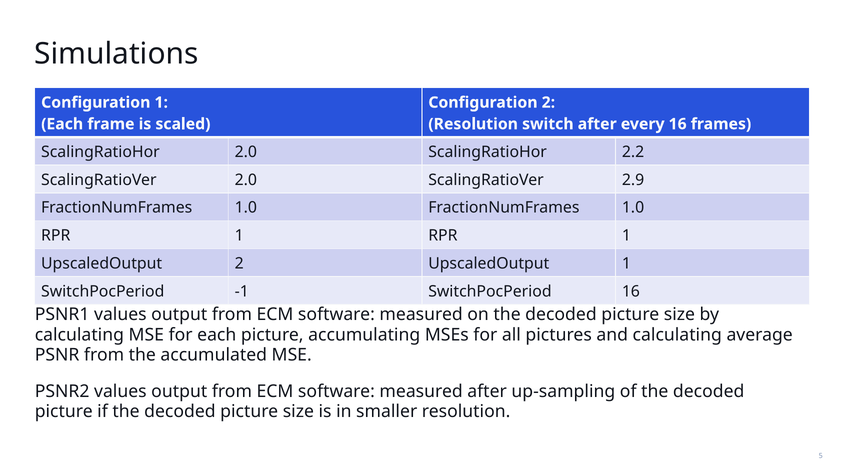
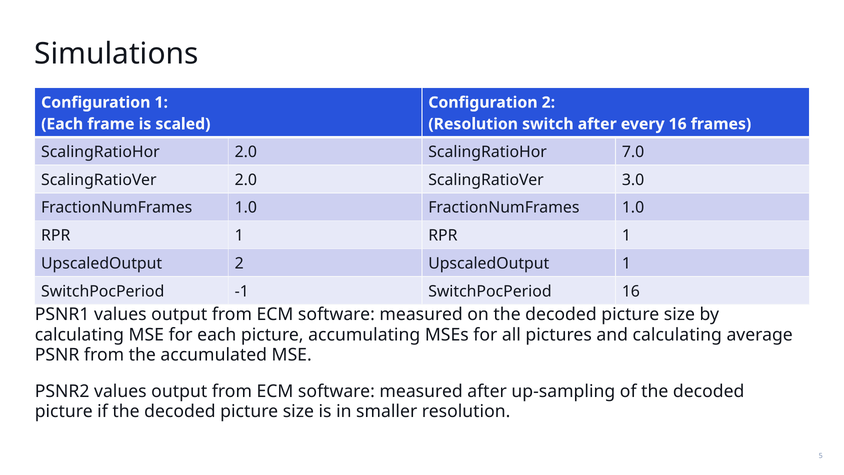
2.2: 2.2 -> 7.0
2.9: 2.9 -> 3.0
